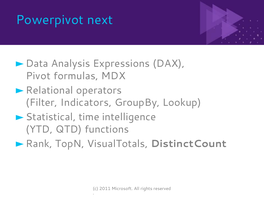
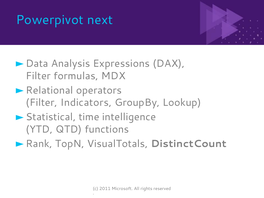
Pivot at (38, 76): Pivot -> Filter
